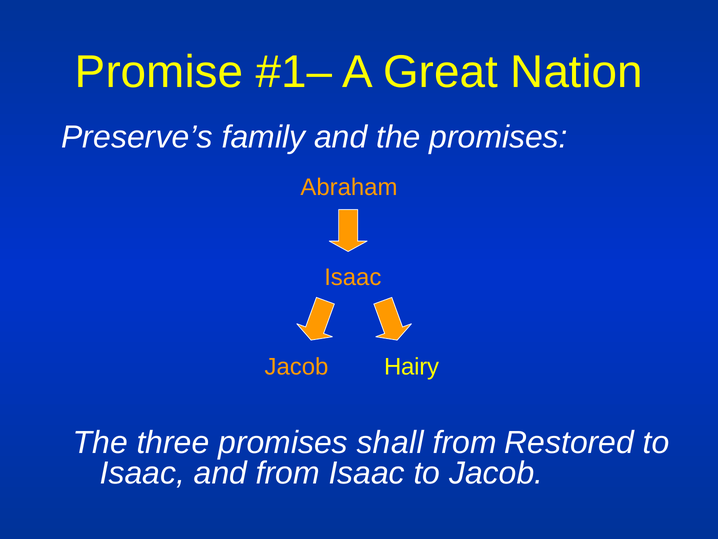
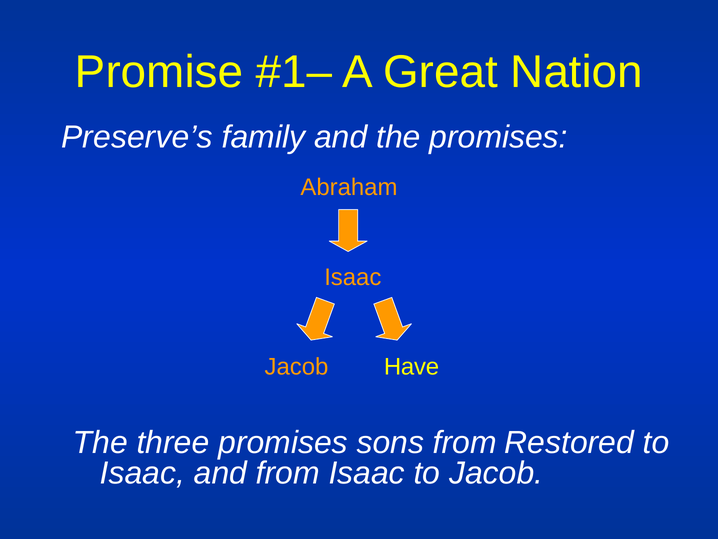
Hairy: Hairy -> Have
shall: shall -> sons
